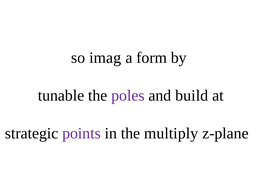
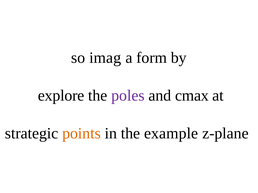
tunable: tunable -> explore
build: build -> cmax
points colour: purple -> orange
multiply: multiply -> example
